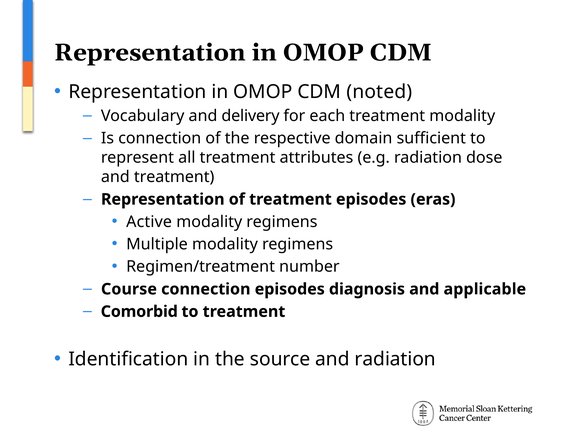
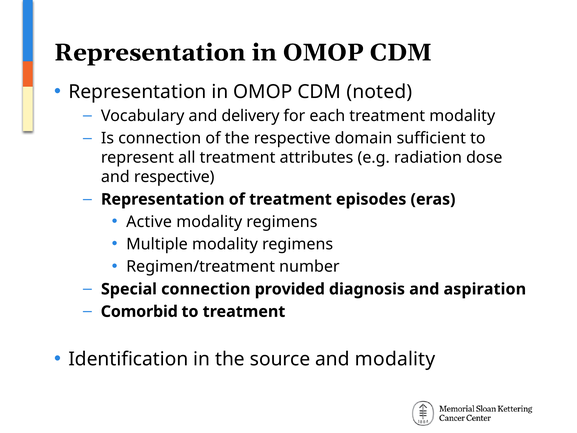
and treatment: treatment -> respective
Course: Course -> Special
connection episodes: episodes -> provided
applicable: applicable -> aspiration
and radiation: radiation -> modality
